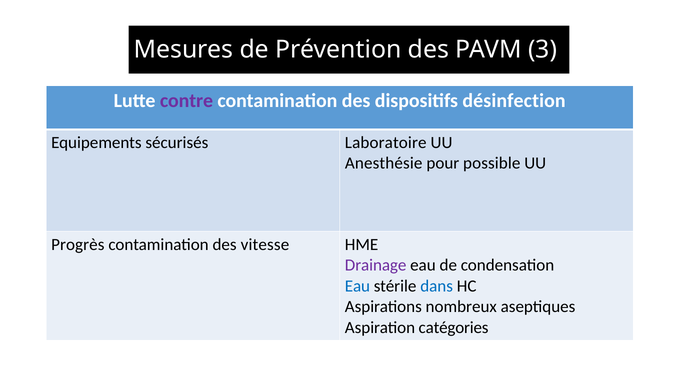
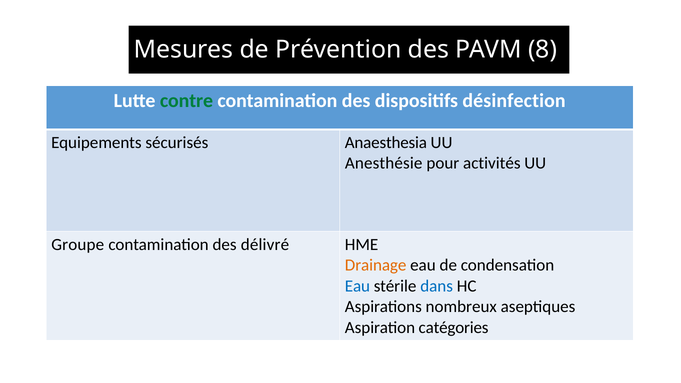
3: 3 -> 8
contre colour: purple -> green
Laboratoire: Laboratoire -> Anaesthesia
possible: possible -> activités
Progrès: Progrès -> Groupe
vitesse: vitesse -> délivré
Drainage colour: purple -> orange
